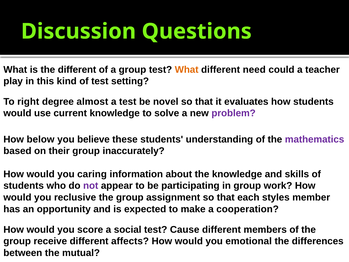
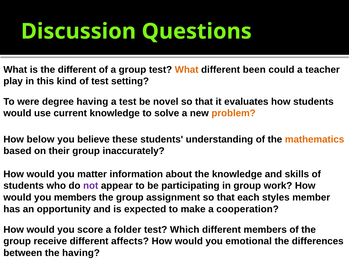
need: need -> been
right: right -> were
degree almost: almost -> having
problem colour: purple -> orange
mathematics colour: purple -> orange
caring: caring -> matter
you reclusive: reclusive -> members
social: social -> folder
Cause: Cause -> Which
the mutual: mutual -> having
